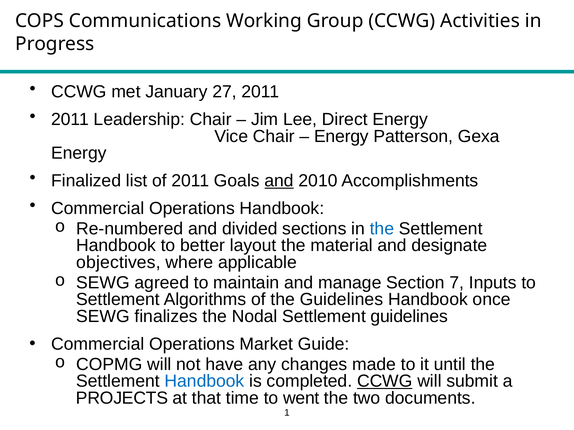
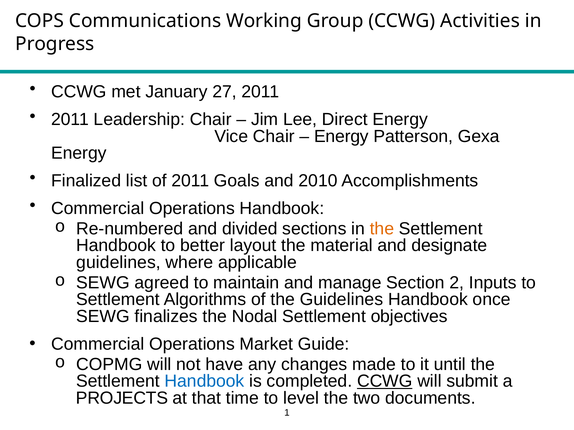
and at (279, 181) underline: present -> none
the at (382, 229) colour: blue -> orange
objectives at (118, 263): objectives -> guidelines
7: 7 -> 2
Settlement guidelines: guidelines -> objectives
went: went -> level
